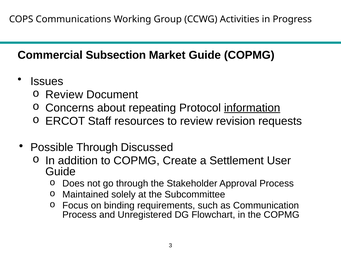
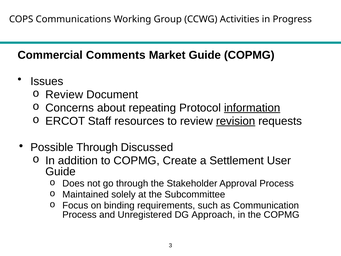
Subsection: Subsection -> Comments
revision underline: none -> present
Flowchart: Flowchart -> Approach
